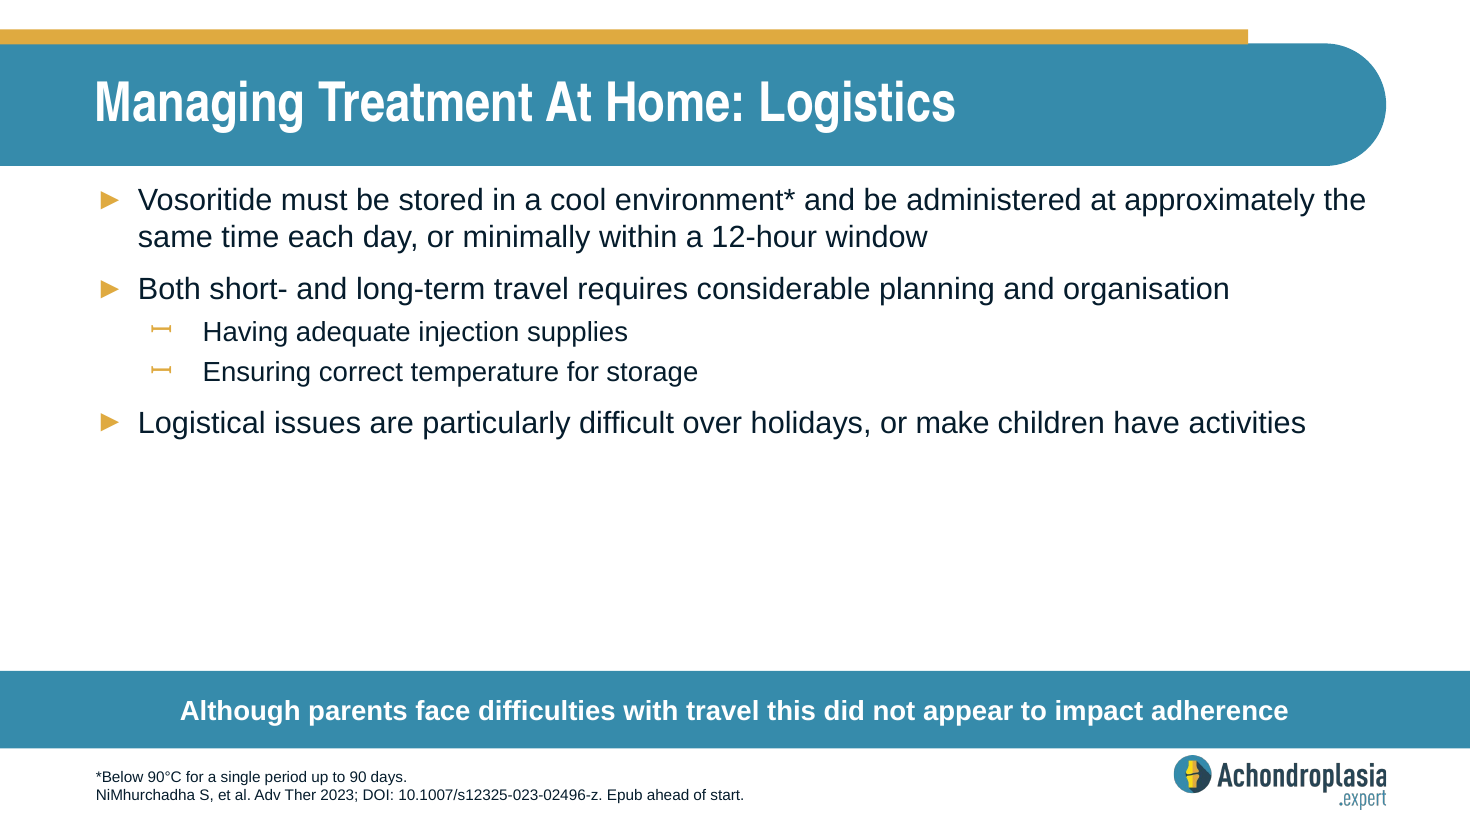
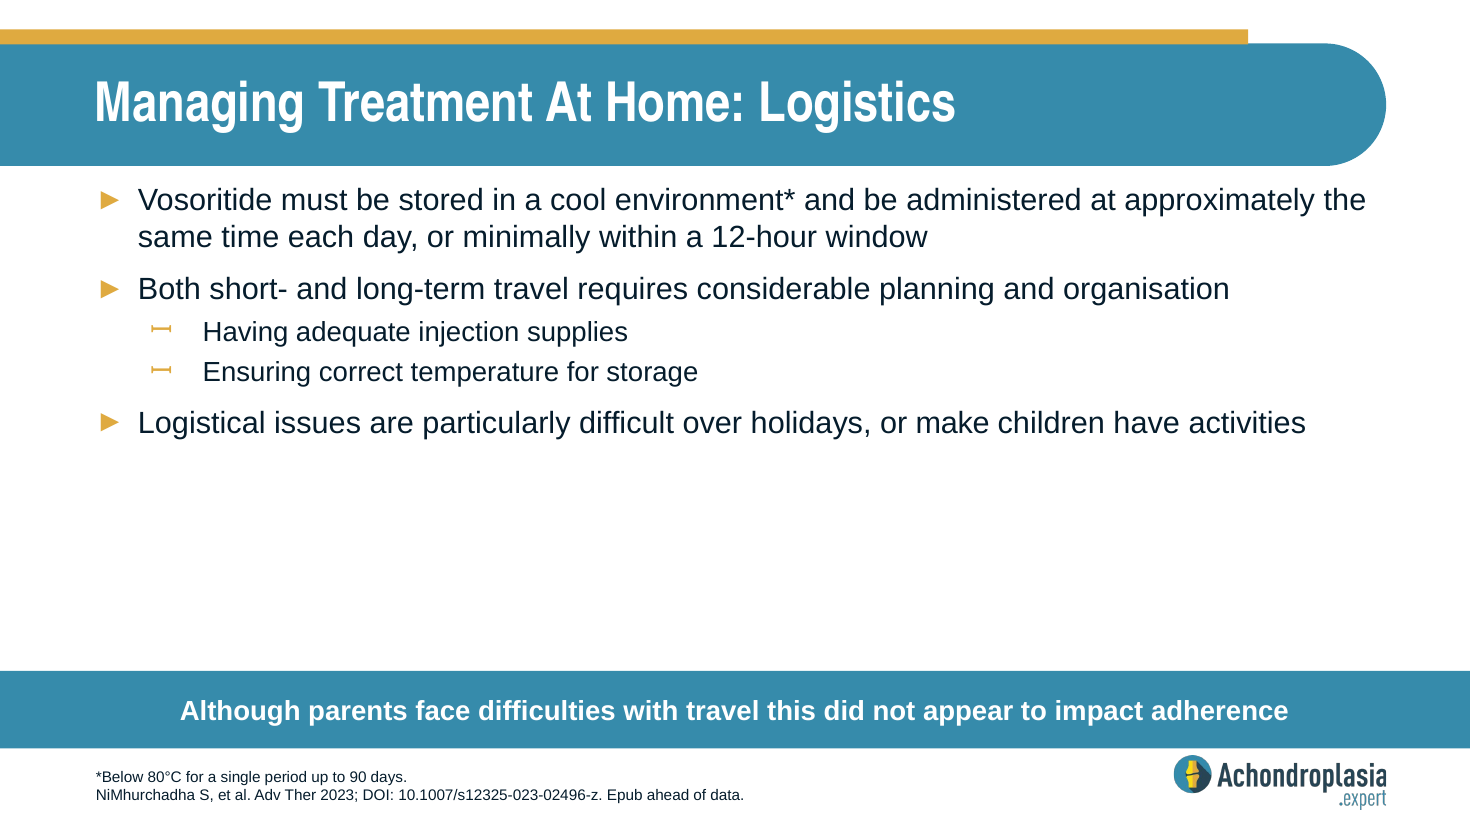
90°C: 90°C -> 80°C
start: start -> data
